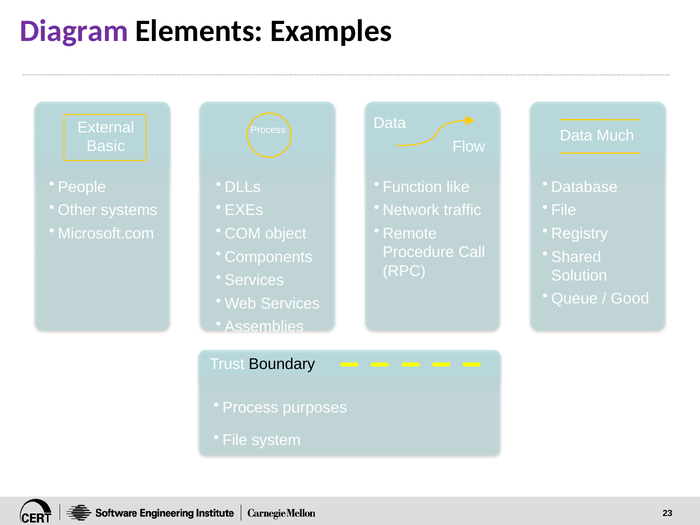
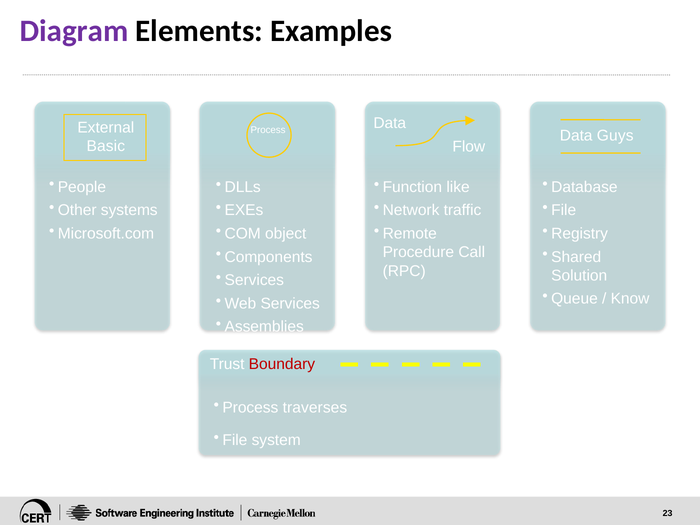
Much: Much -> Guys
Good: Good -> Know
Boundary colour: black -> red
purposes: purposes -> traverses
